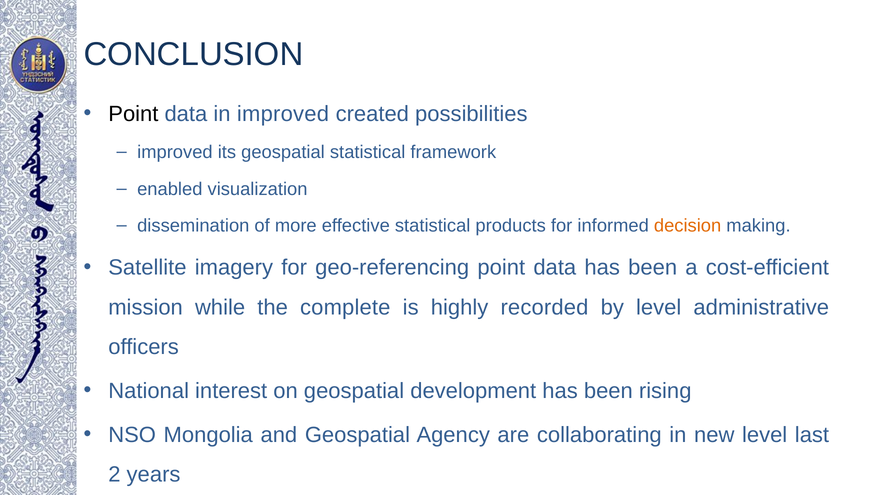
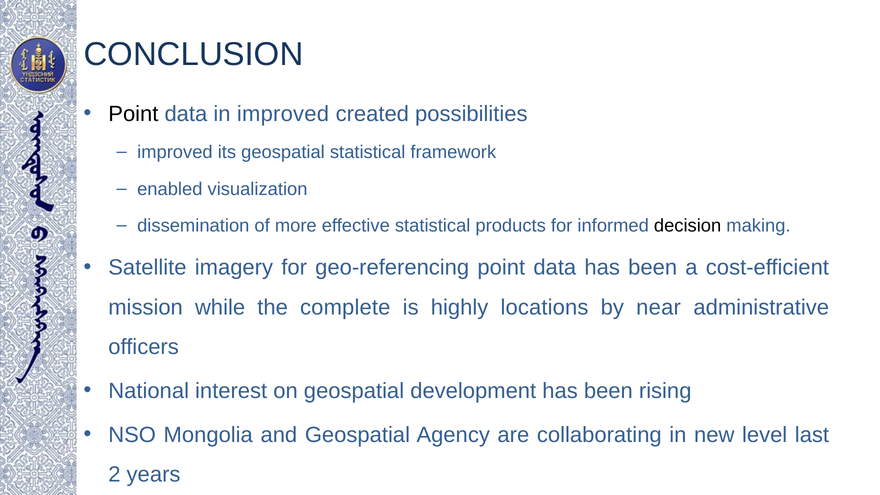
decision colour: orange -> black
recorded: recorded -> locations
by level: level -> near
